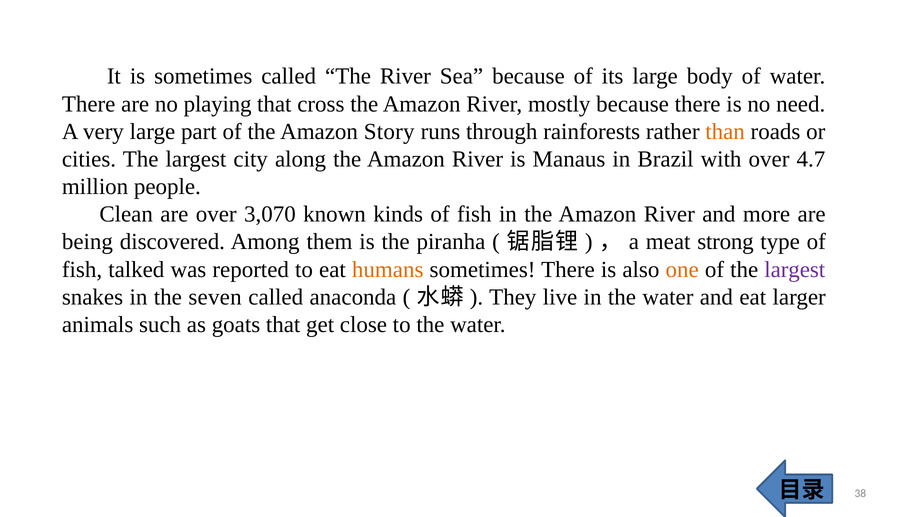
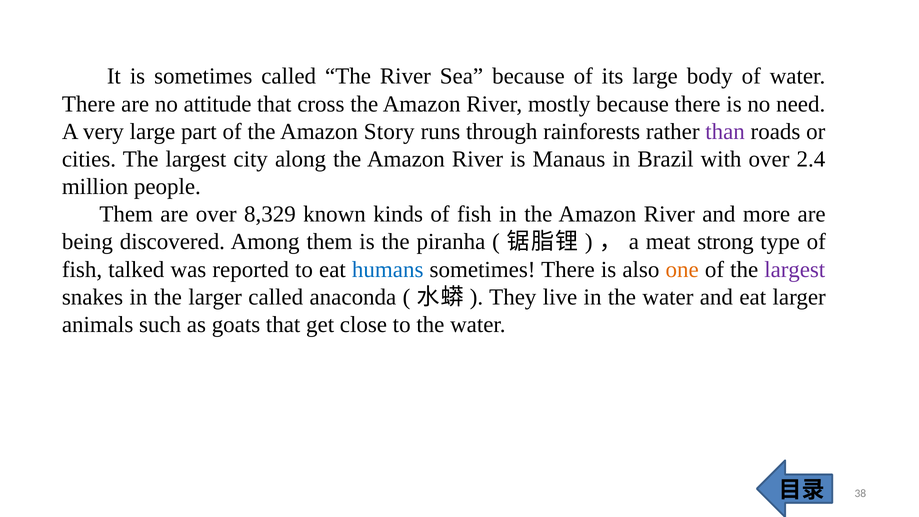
playing: playing -> attitude
than colour: orange -> purple
4.7: 4.7 -> 2.4
Clean at (126, 214): Clean -> Them
3,070: 3,070 -> 8,329
humans colour: orange -> blue
the seven: seven -> larger
